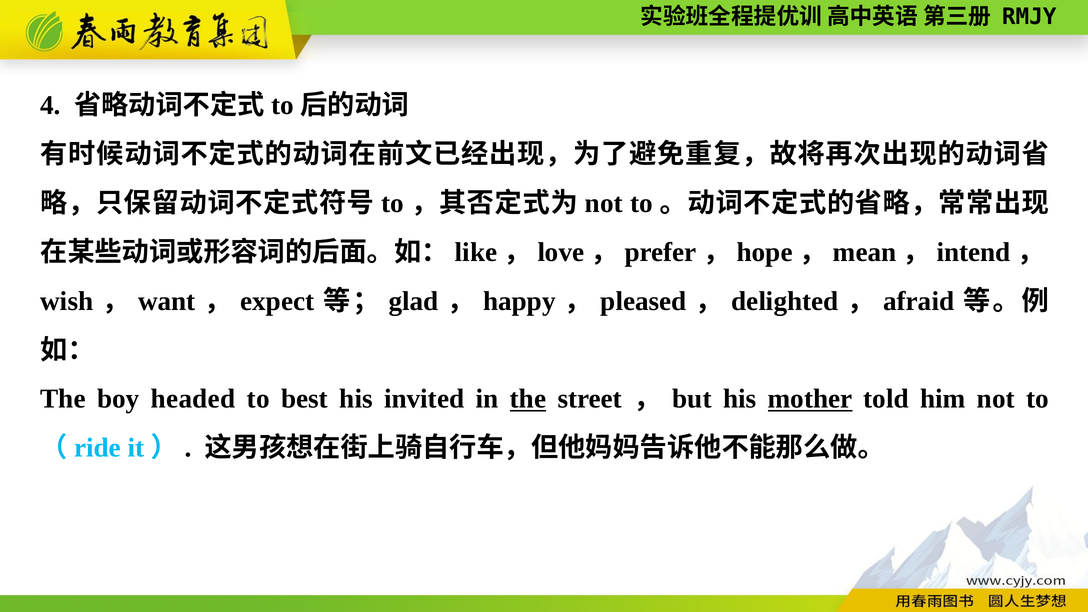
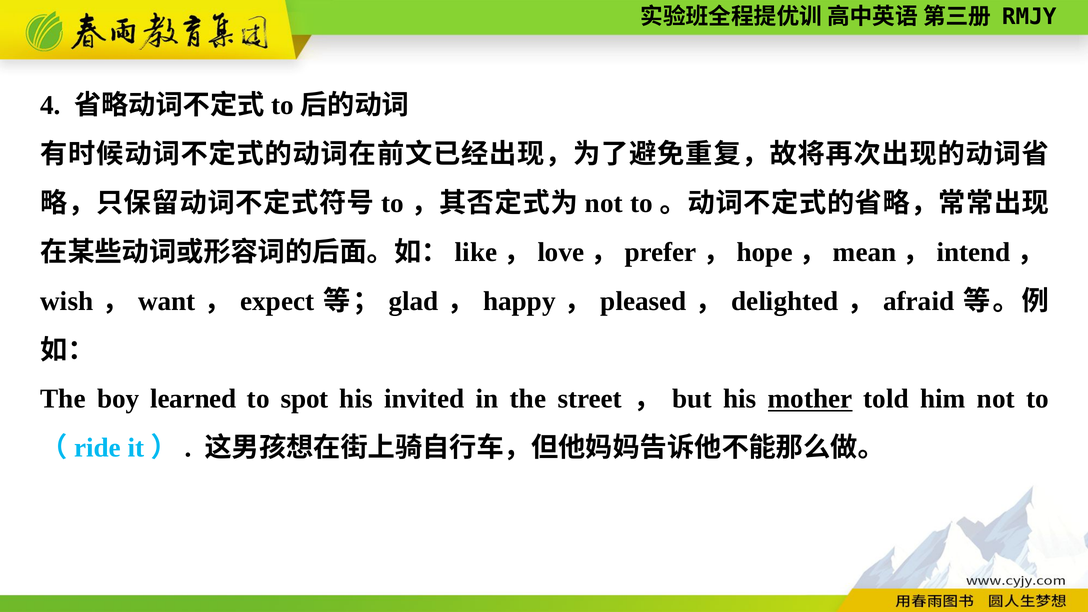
headed: headed -> learned
best: best -> spot
the at (528, 399) underline: present -> none
